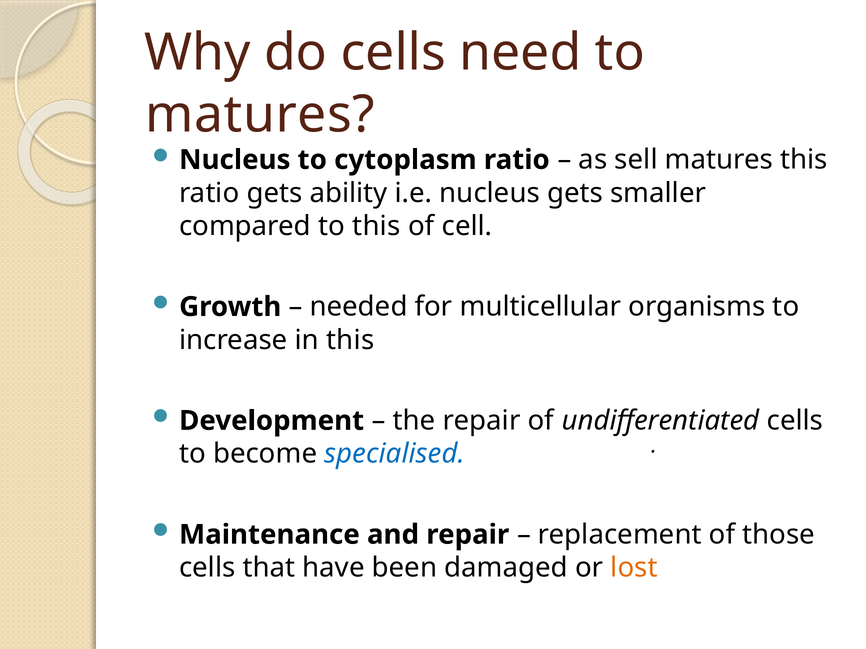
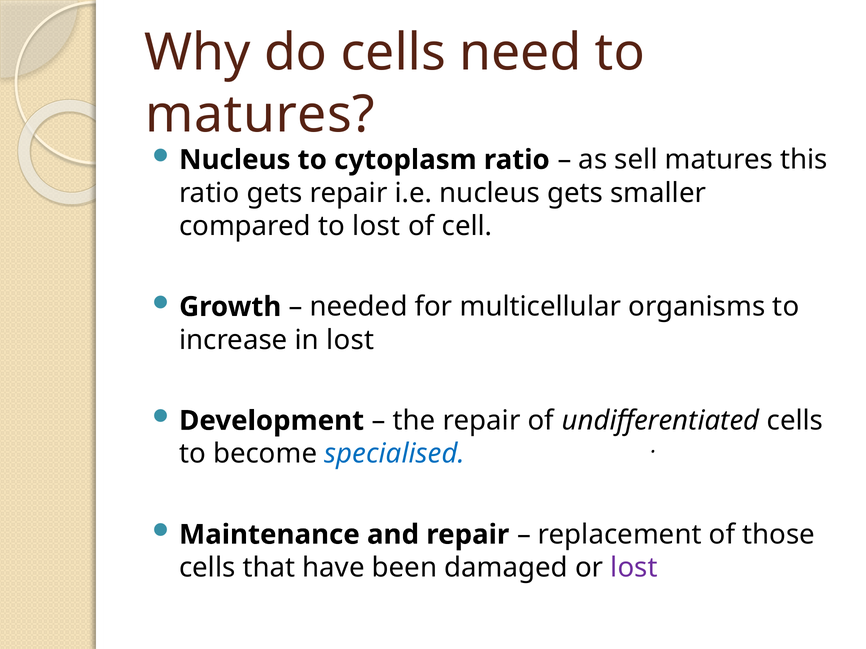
gets ability: ability -> repair
to this: this -> lost
in this: this -> lost
lost at (634, 568) colour: orange -> purple
